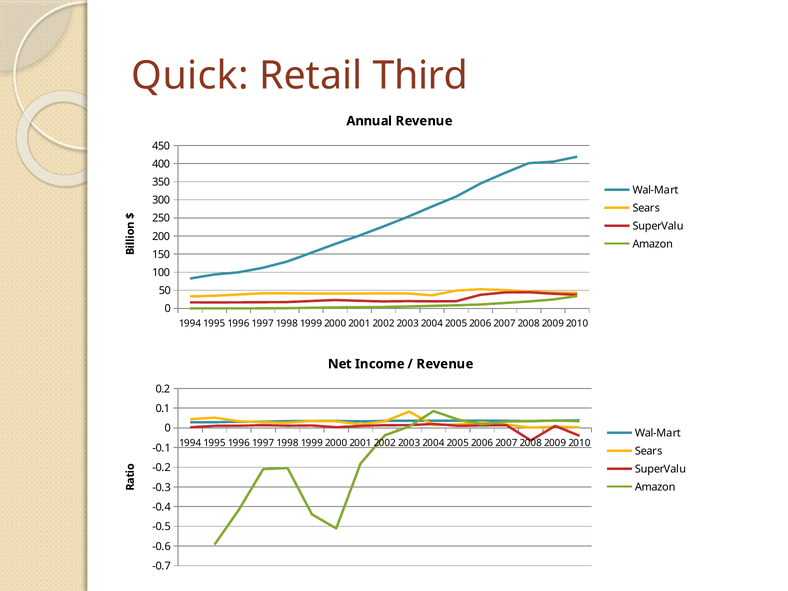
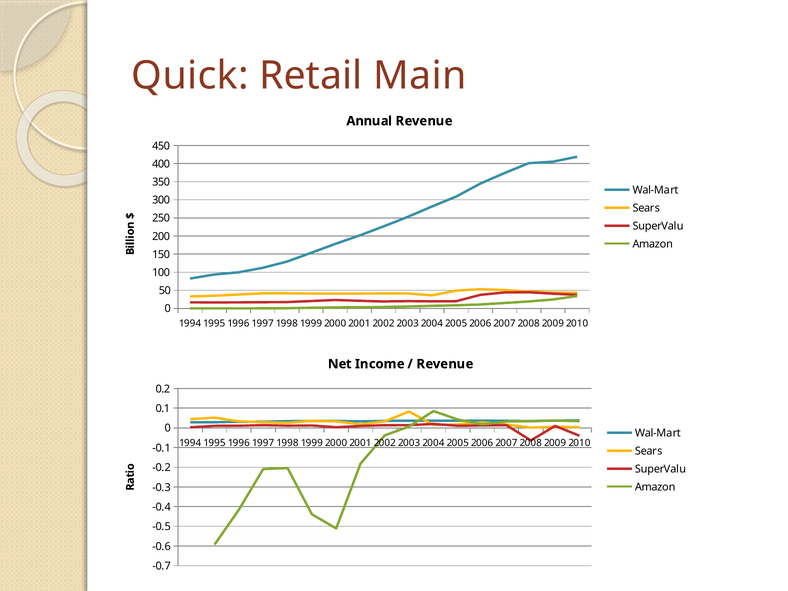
Third: Third -> Main
